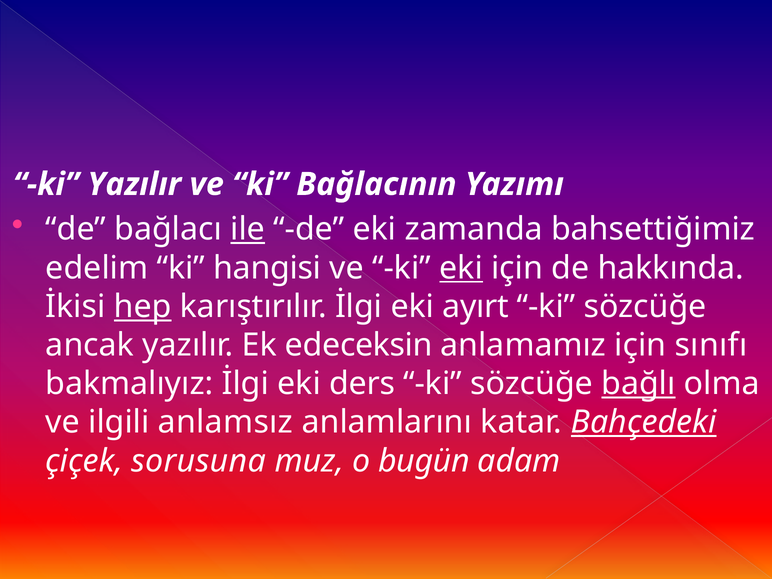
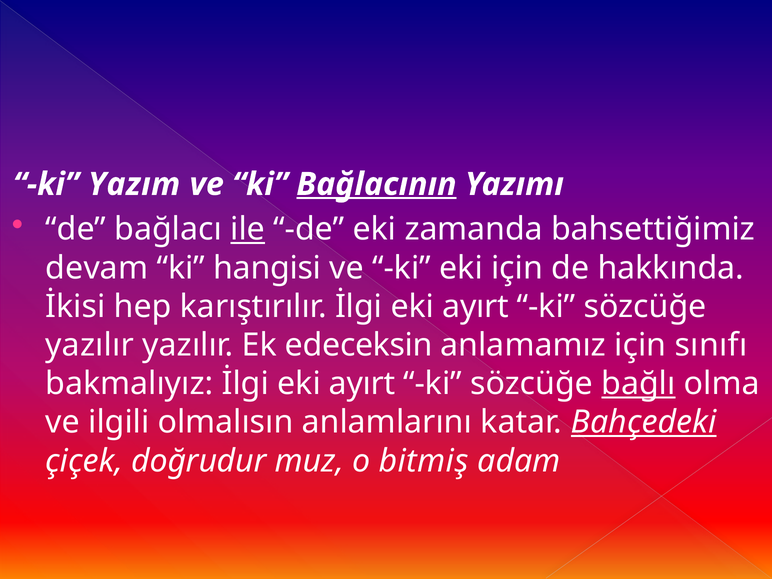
ki Yazılır: Yazılır -> Yazım
Bağlacının underline: none -> present
edelim: edelim -> devam
eki at (461, 268) underline: present -> none
hep underline: present -> none
ancak at (90, 345): ancak -> yazılır
bakmalıyız İlgi eki ders: ders -> ayırt
anlamsız: anlamsız -> olmalısın
sorusuna: sorusuna -> doğrudur
bugün: bugün -> bitmiş
